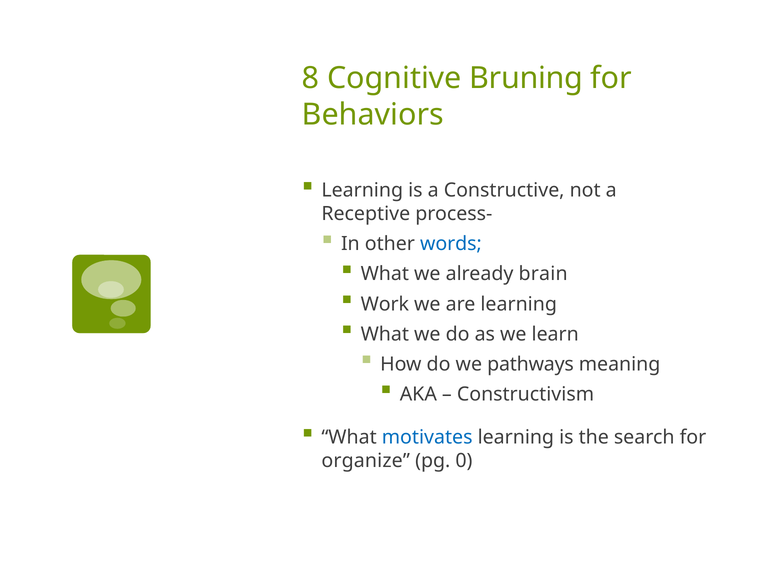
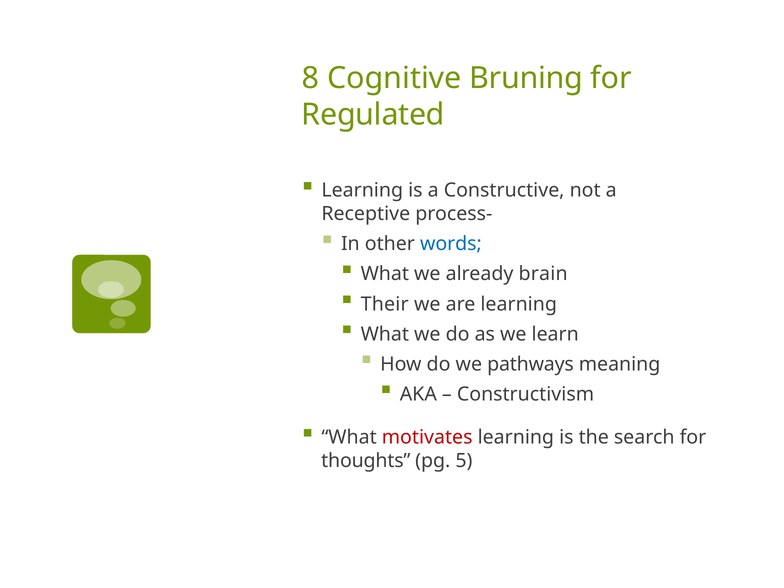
Behaviors: Behaviors -> Regulated
Work: Work -> Their
motivates colour: blue -> red
organize: organize -> thoughts
0: 0 -> 5
